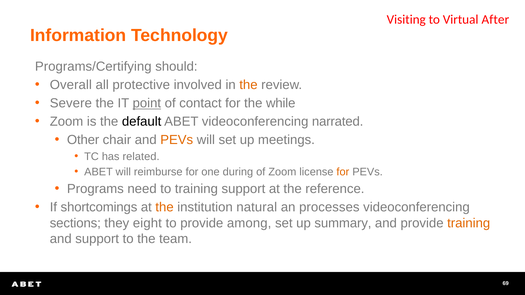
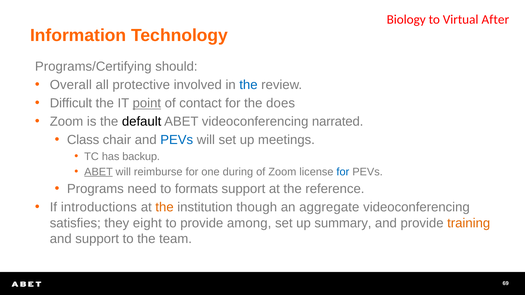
Visiting: Visiting -> Biology
the at (248, 85) colour: orange -> blue
Severe: Severe -> Difficult
while: while -> does
Other: Other -> Class
PEVs at (177, 140) colour: orange -> blue
related: related -> backup
ABET at (98, 172) underline: none -> present
for at (343, 172) colour: orange -> blue
to training: training -> formats
shortcomings: shortcomings -> introductions
natural: natural -> though
processes: processes -> aggregate
sections: sections -> satisfies
